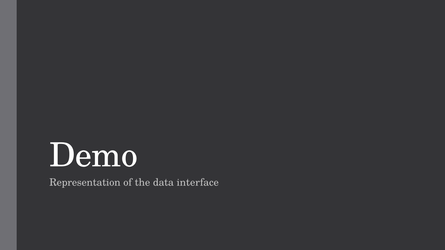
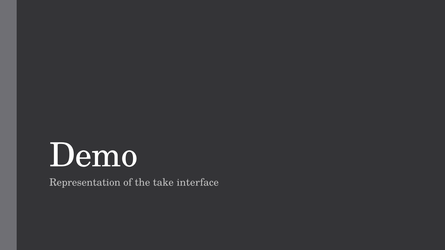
data: data -> take
